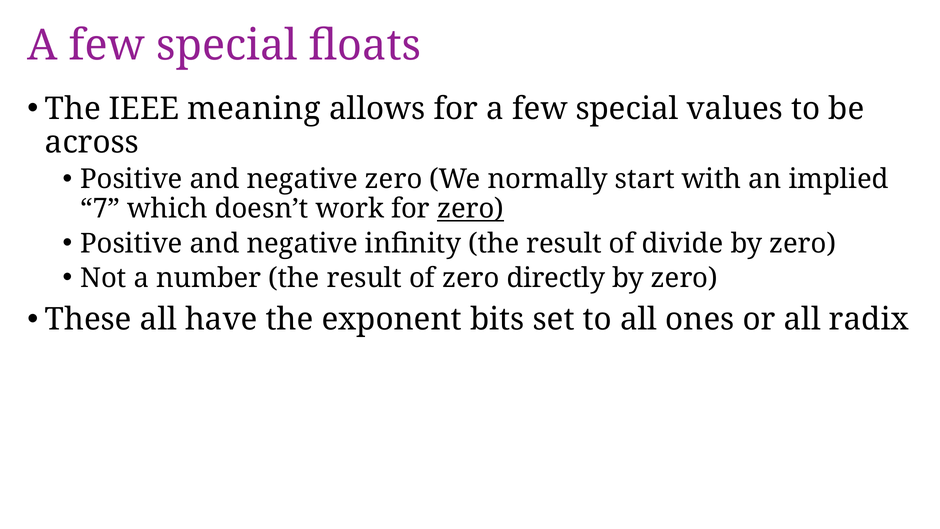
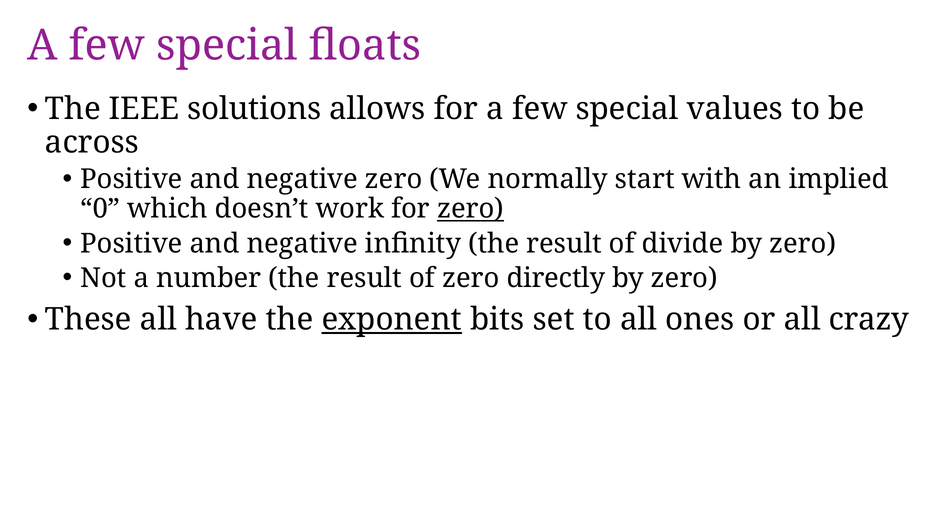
meaning: meaning -> solutions
7: 7 -> 0
exponent underline: none -> present
radix: radix -> crazy
